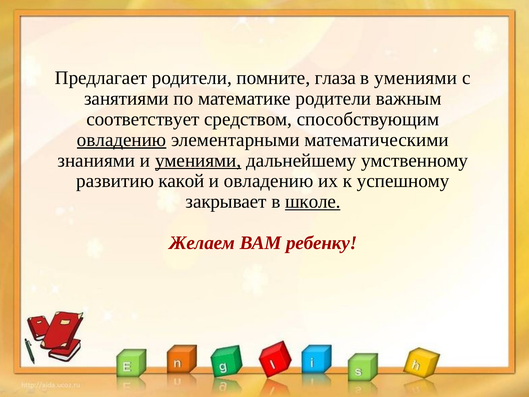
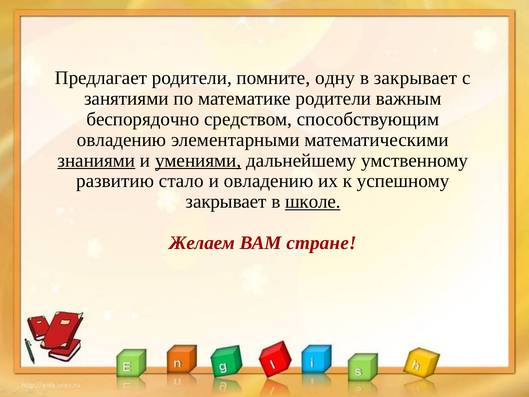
глаза: глаза -> одну
в умениями: умениями -> закрывает
соответствует: соответствует -> беспорядочно
овладению at (122, 140) underline: present -> none
знаниями underline: none -> present
какой: какой -> стало
ребенку: ребенку -> стране
